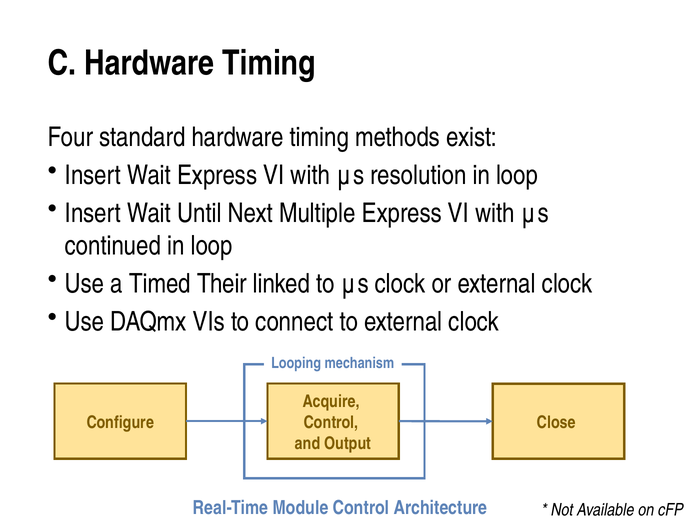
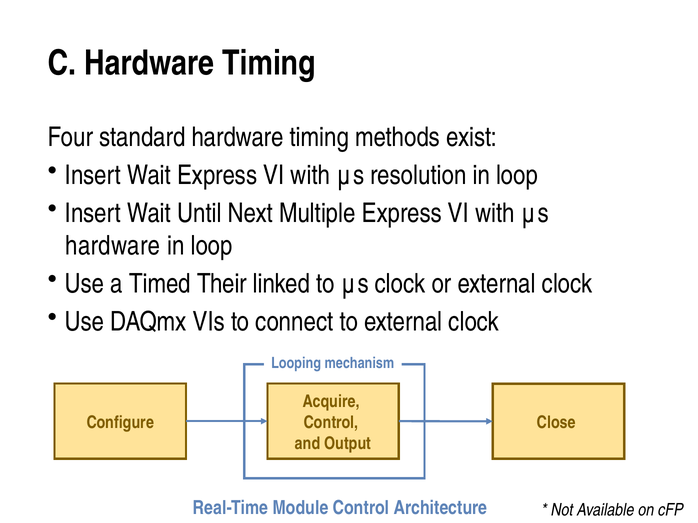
continued at (113, 246): continued -> hardware
